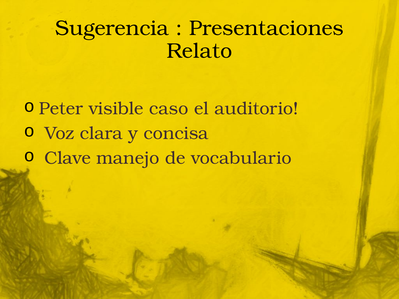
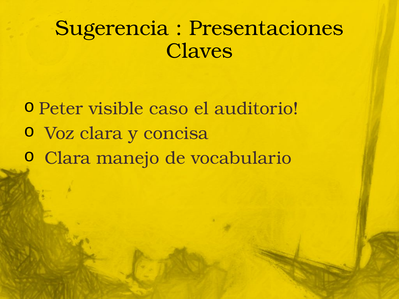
Relato: Relato -> Claves
Clave at (68, 158): Clave -> Clara
